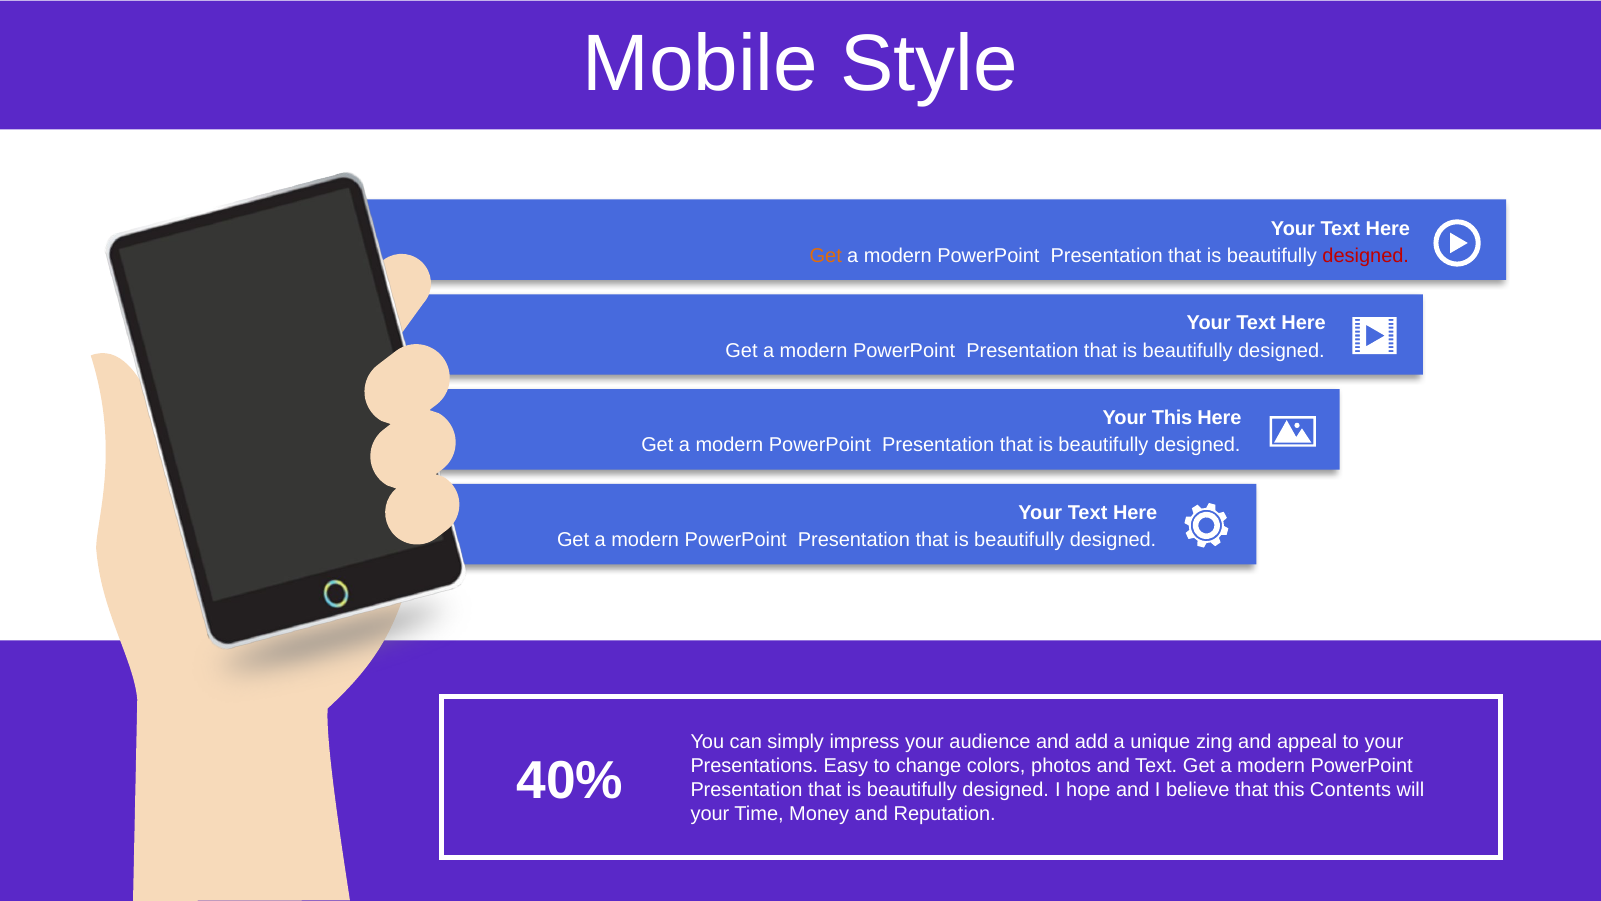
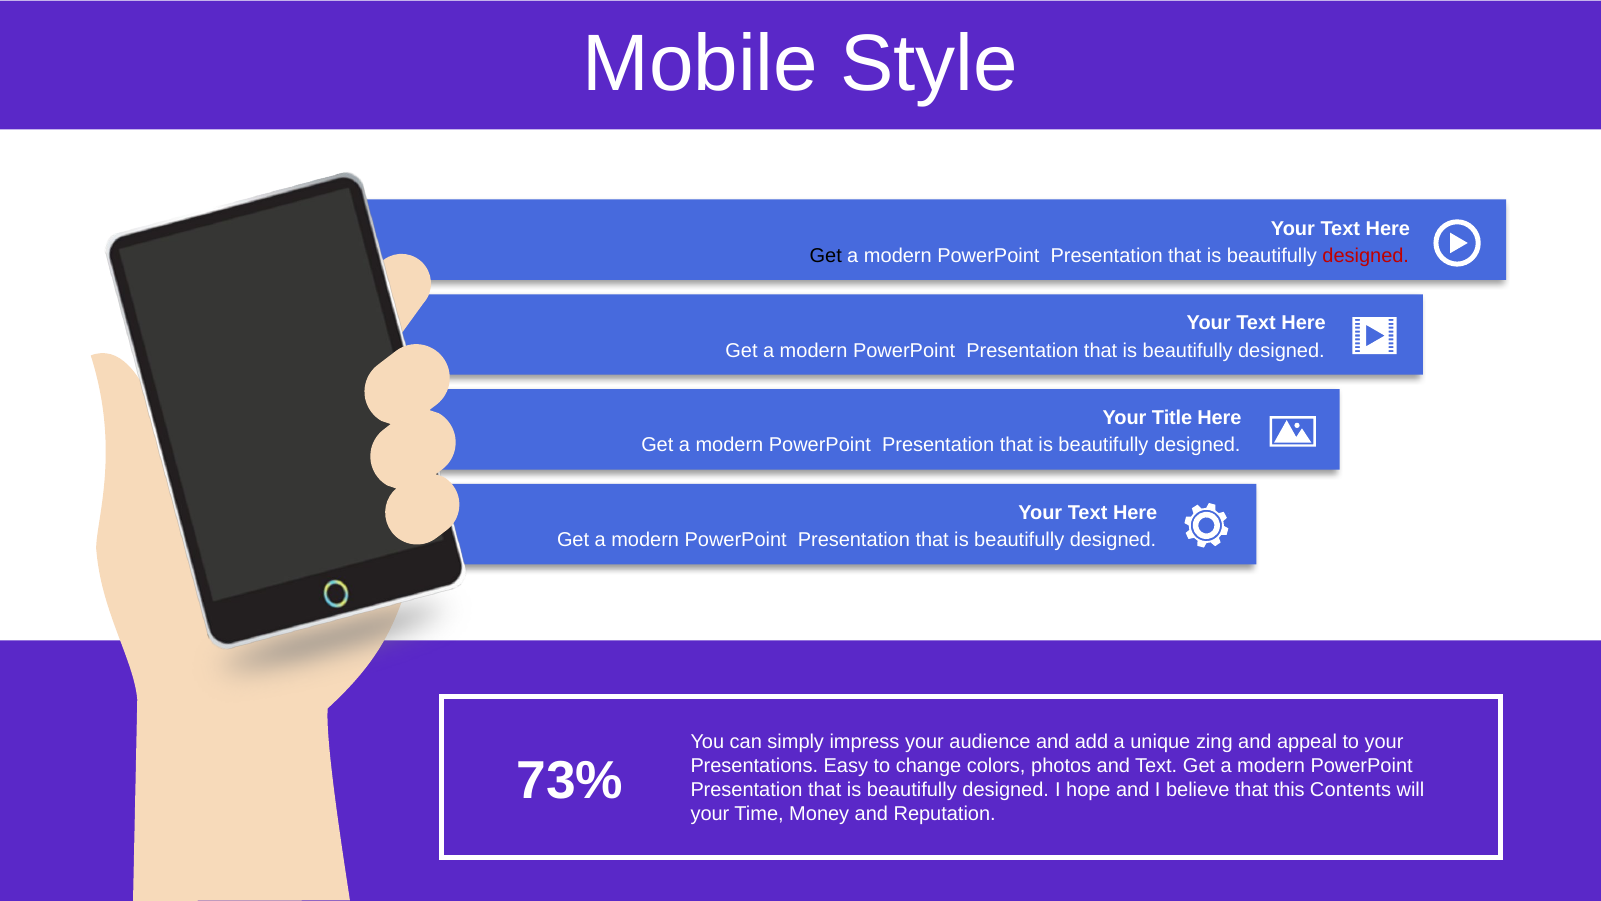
Get at (826, 256) colour: orange -> black
Your This: This -> Title
40%: 40% -> 73%
